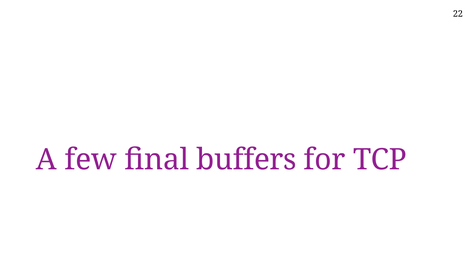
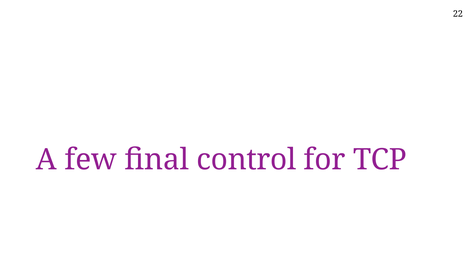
buffers: buffers -> control
